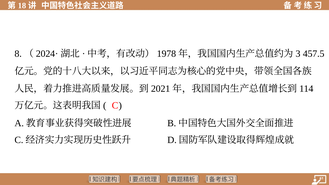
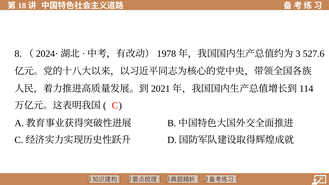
457.5: 457.5 -> 527.6
